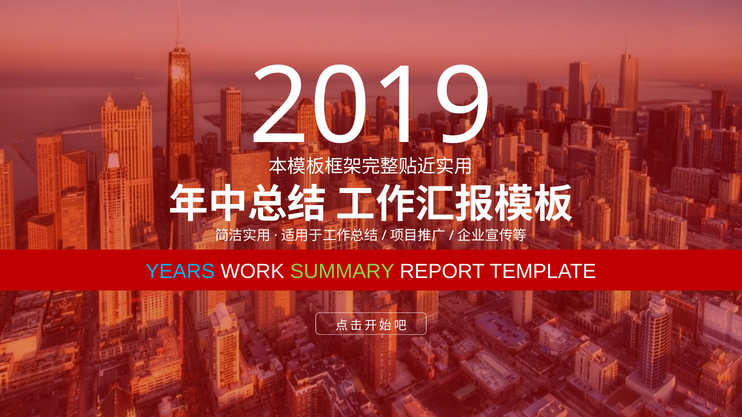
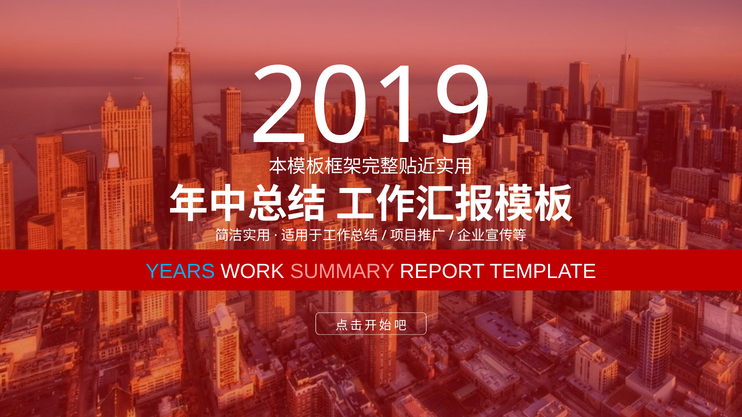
SUMMARY colour: light green -> pink
